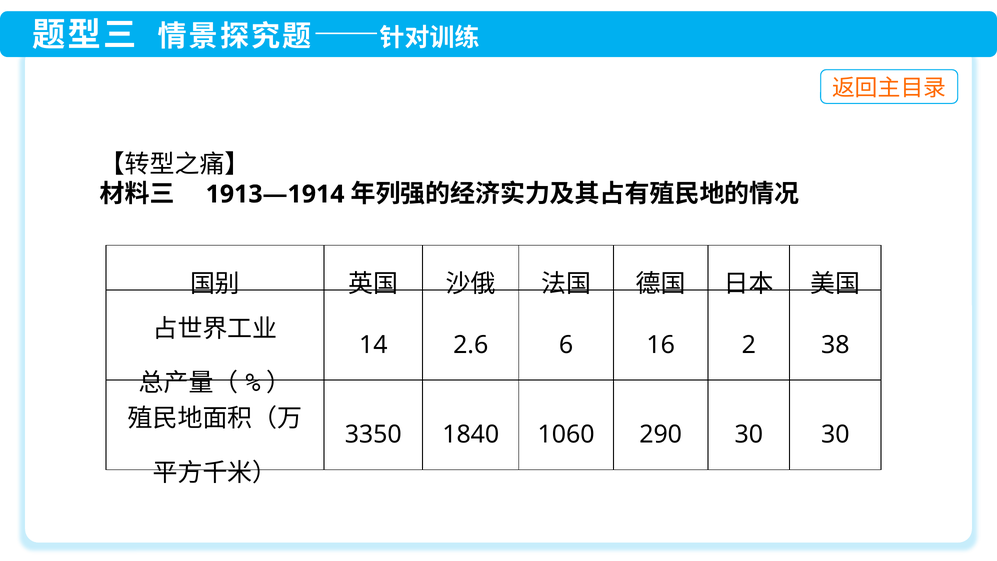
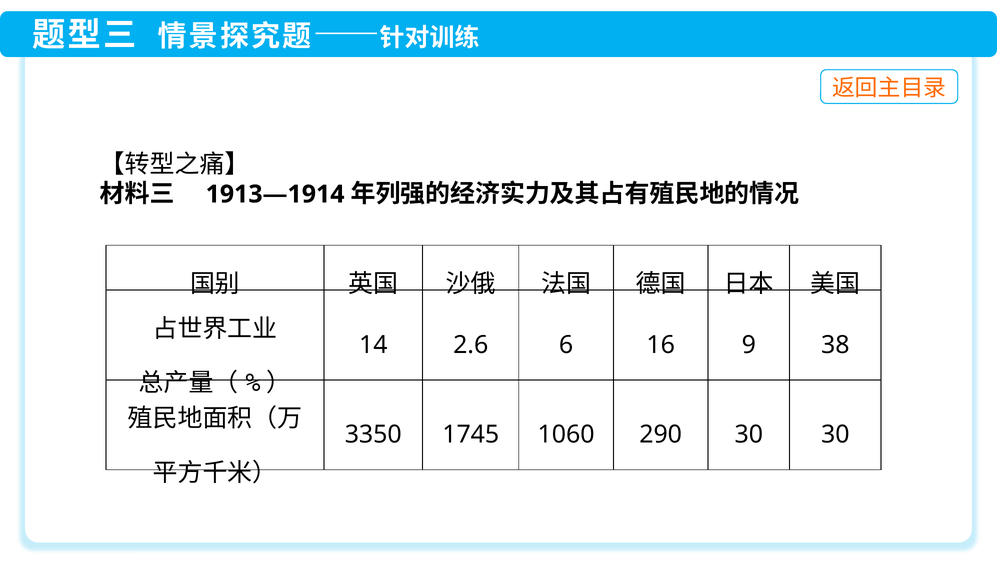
2: 2 -> 9
1840: 1840 -> 1745
